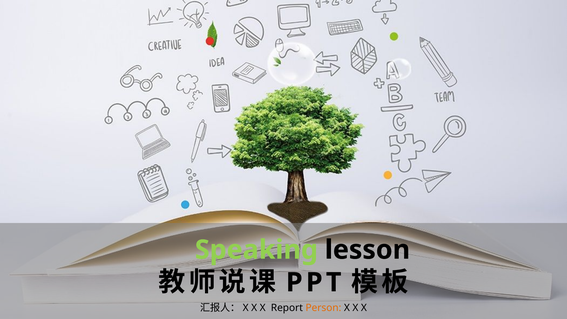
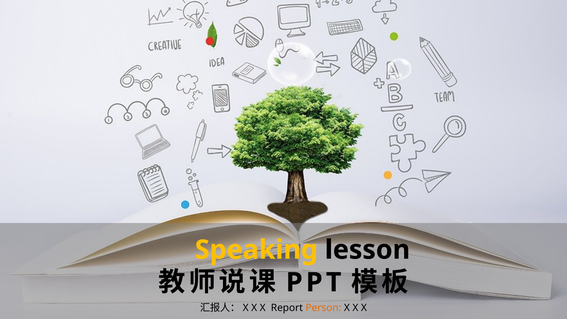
Speaking colour: light green -> yellow
